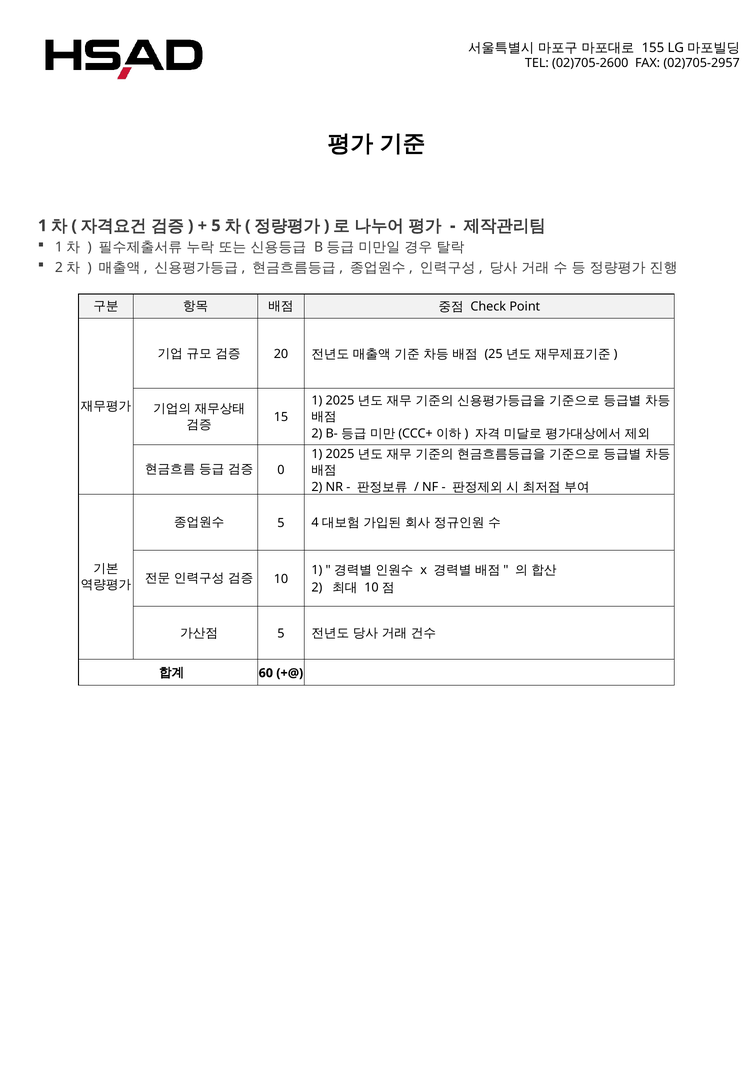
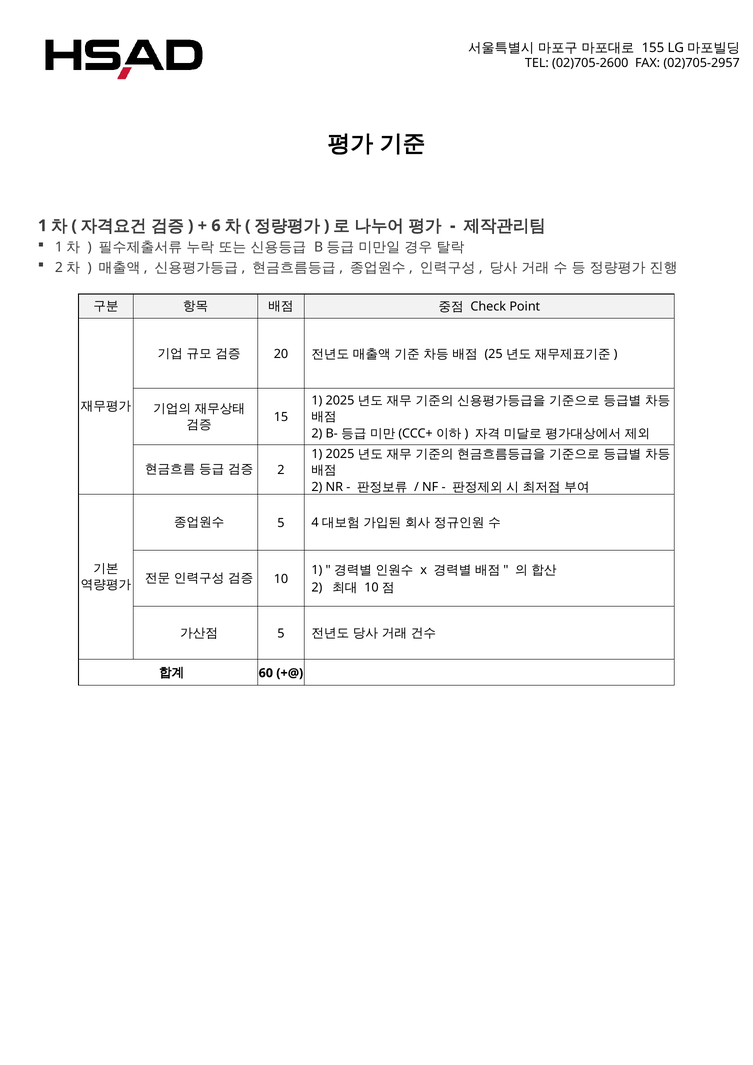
5 at (216, 226): 5 -> 6
0 at (281, 470): 0 -> 2
